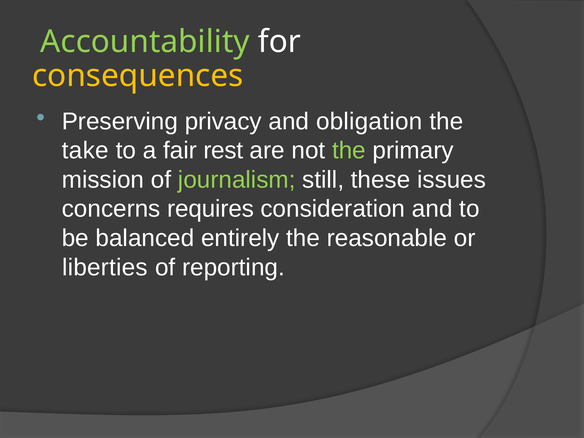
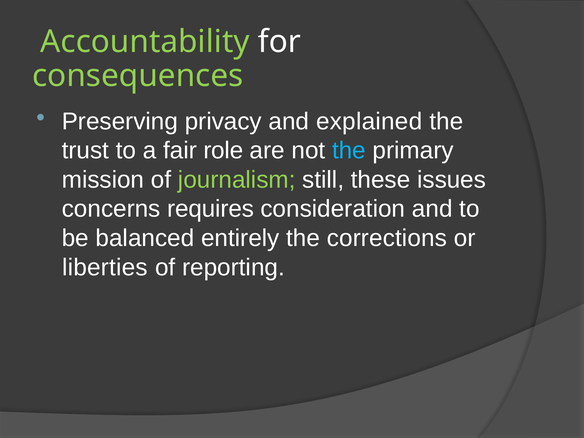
consequences colour: yellow -> light green
obligation: obligation -> explained
take: take -> trust
rest: rest -> role
the at (349, 151) colour: light green -> light blue
reasonable: reasonable -> corrections
